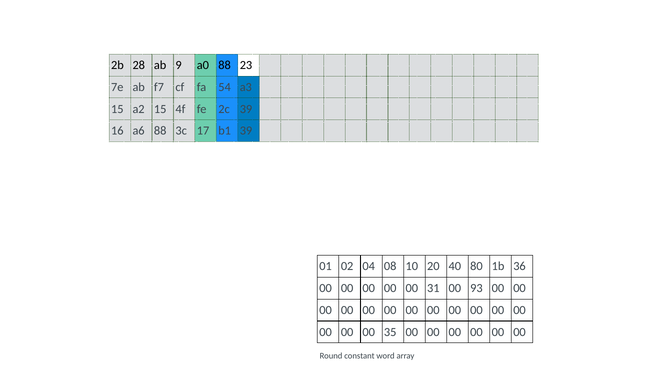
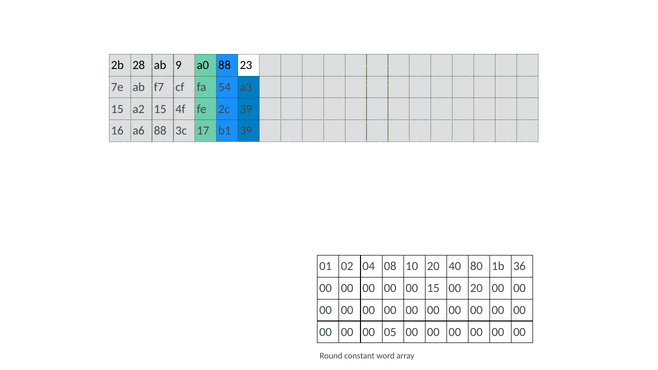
00 31: 31 -> 15
00 93: 93 -> 20
35: 35 -> 05
